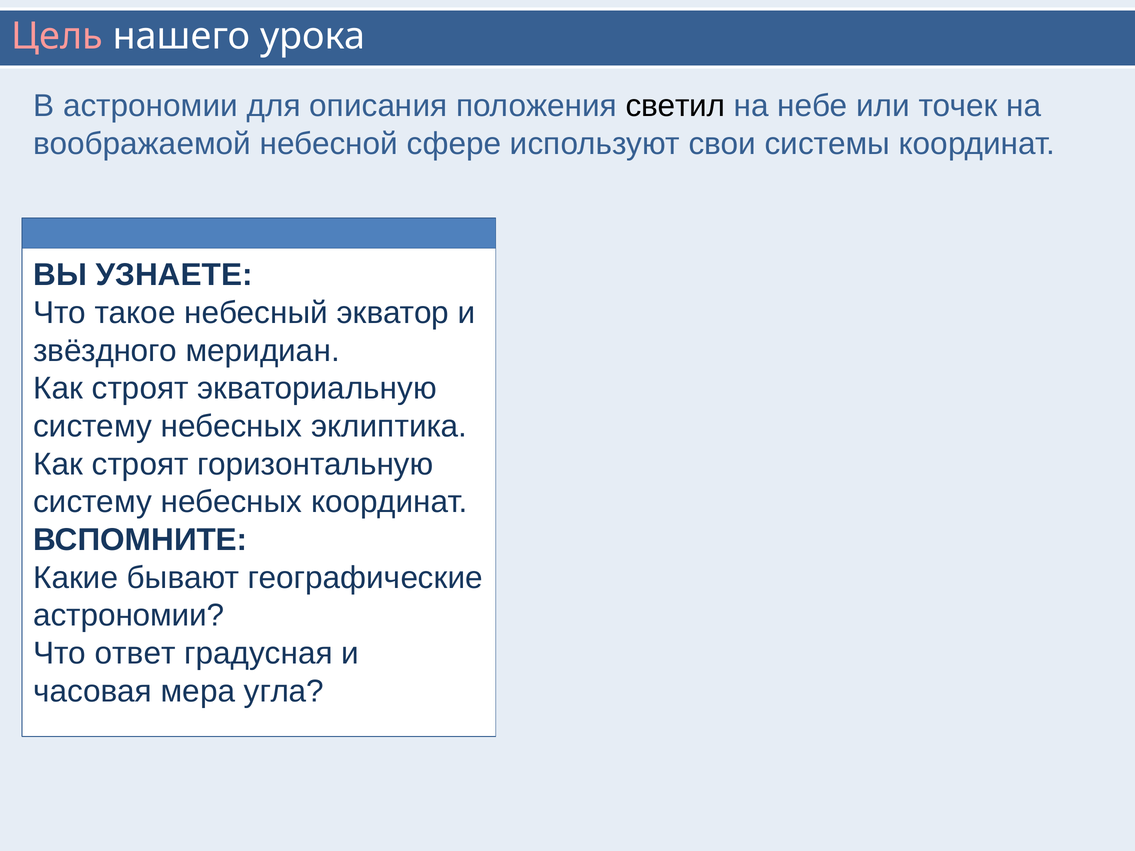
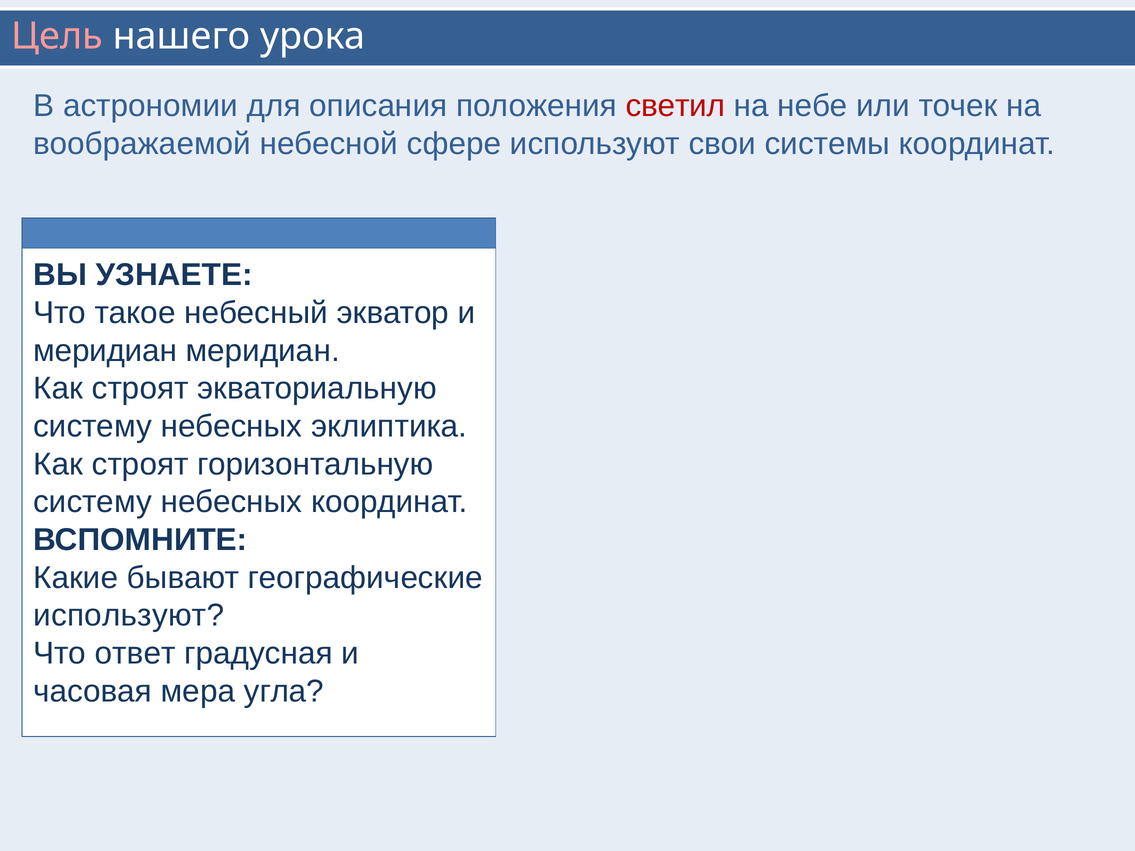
светил colour: black -> red
звёздного at (105, 351): звёздного -> меридиан
астрономии at (129, 616): астрономии -> используют
